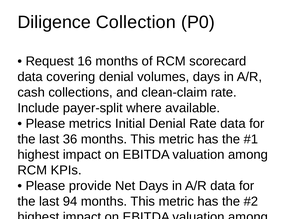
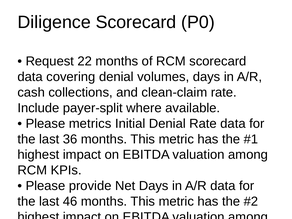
Diligence Collection: Collection -> Scorecard
16: 16 -> 22
94: 94 -> 46
